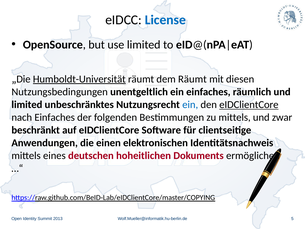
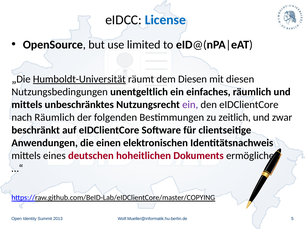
dem Räumt: Räumt -> Diesen
limited at (27, 105): limited -> mittels
ein at (190, 105) colour: blue -> purple
eIDClientCore at (249, 105) underline: present -> none
nach Einfaches: Einfaches -> Räumlich
zu mittels: mittels -> zeitlich
